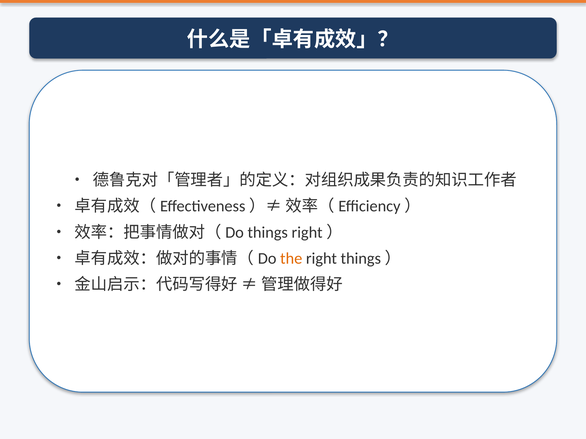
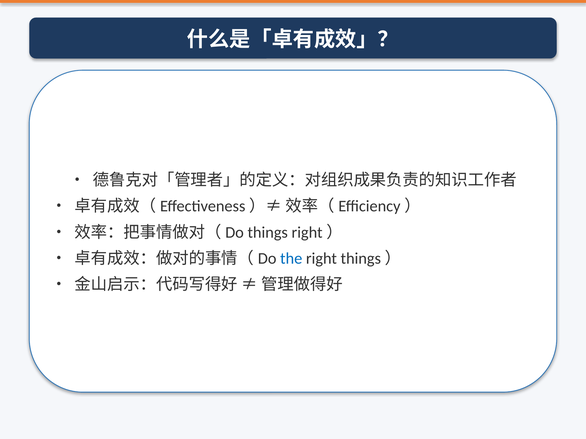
the colour: orange -> blue
